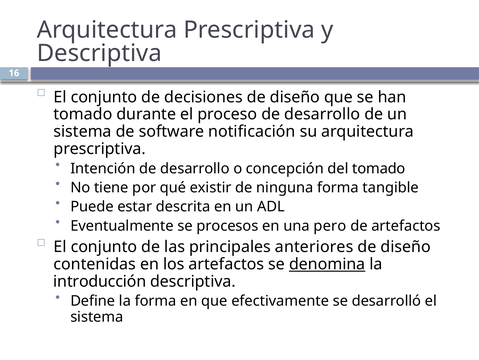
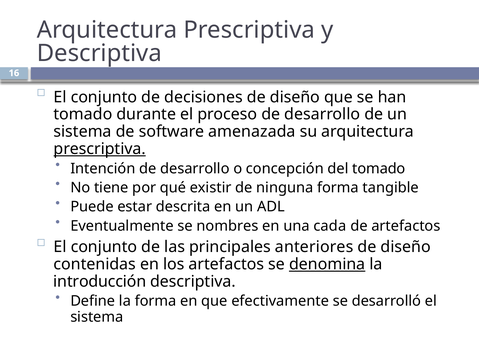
notificación: notificación -> amenazada
prescriptiva at (100, 149) underline: none -> present
procesos: procesos -> nombres
pero: pero -> cada
